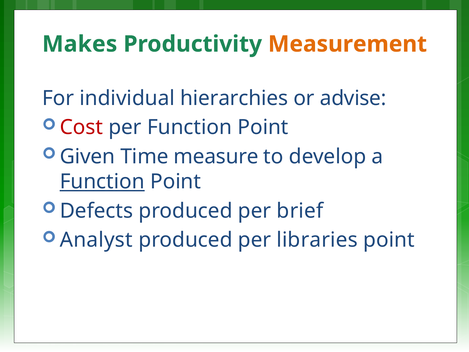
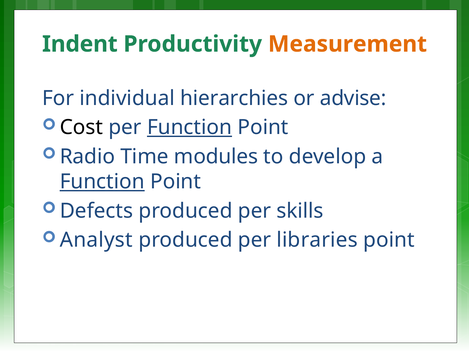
Makes: Makes -> Indent
Cost colour: red -> black
Function at (190, 127) underline: none -> present
Given: Given -> Radio
measure: measure -> modules
brief: brief -> skills
